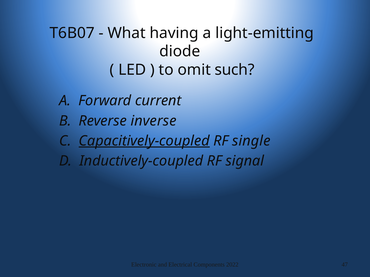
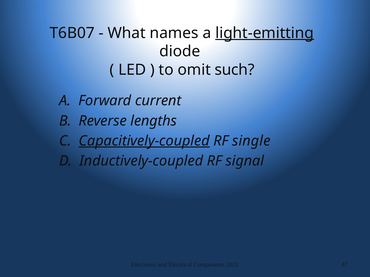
having: having -> names
light-emitting underline: none -> present
inverse: inverse -> lengths
